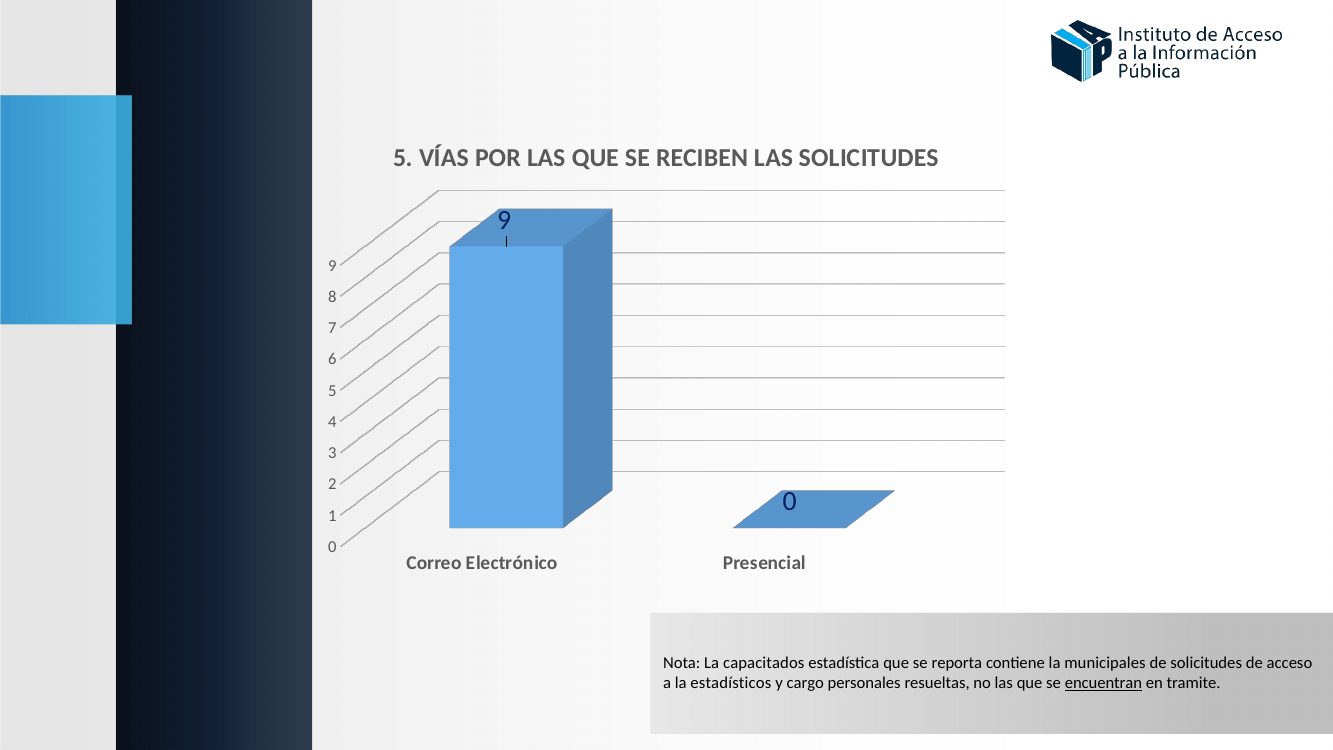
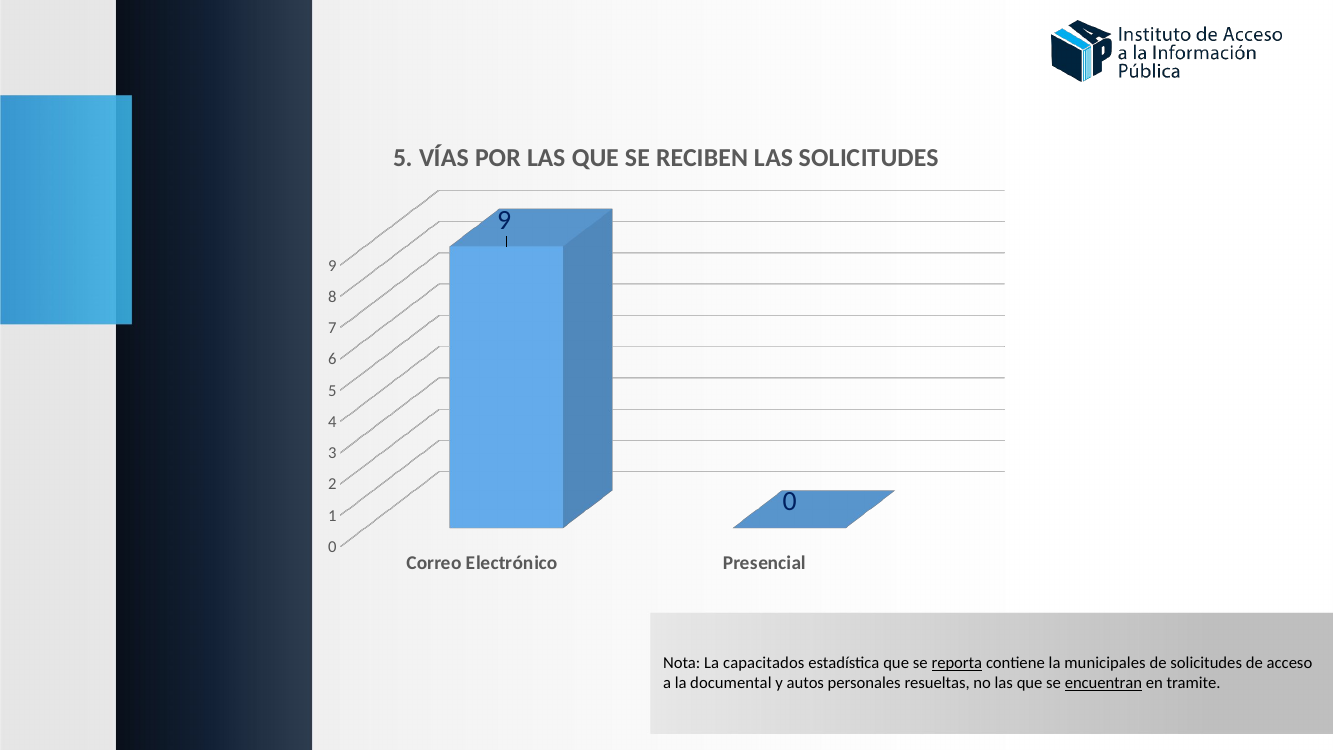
reporta underline: none -> present
estadísticos: estadísticos -> documental
cargo: cargo -> autos
